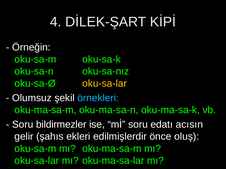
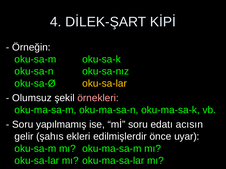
örnekleri colour: light blue -> pink
bildirmezler: bildirmezler -> yapılmamış
oluş: oluş -> uyar
